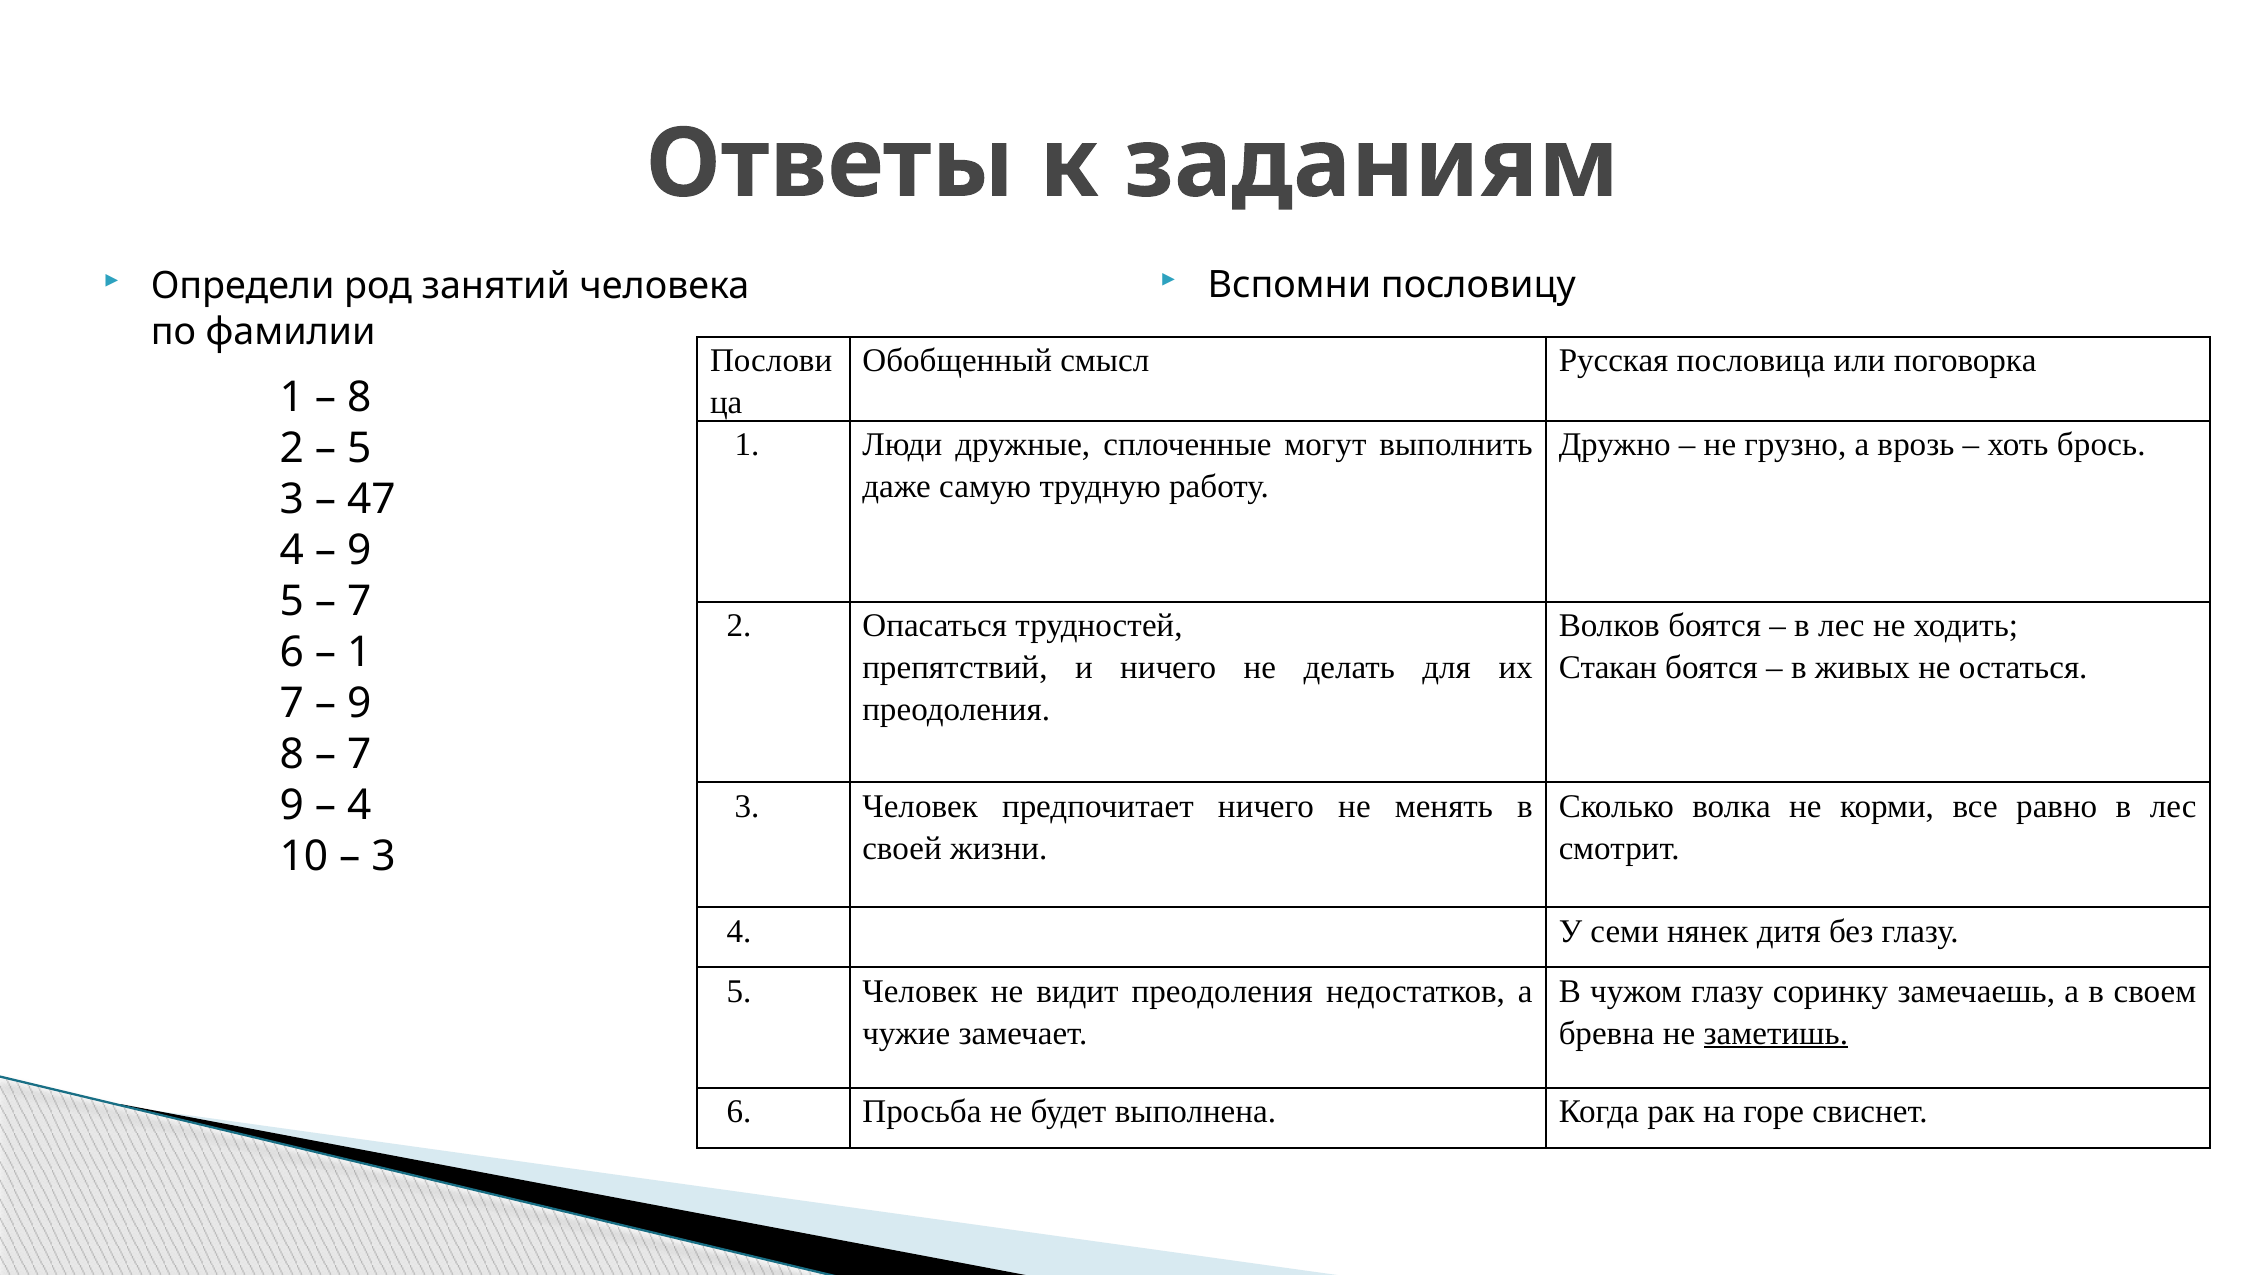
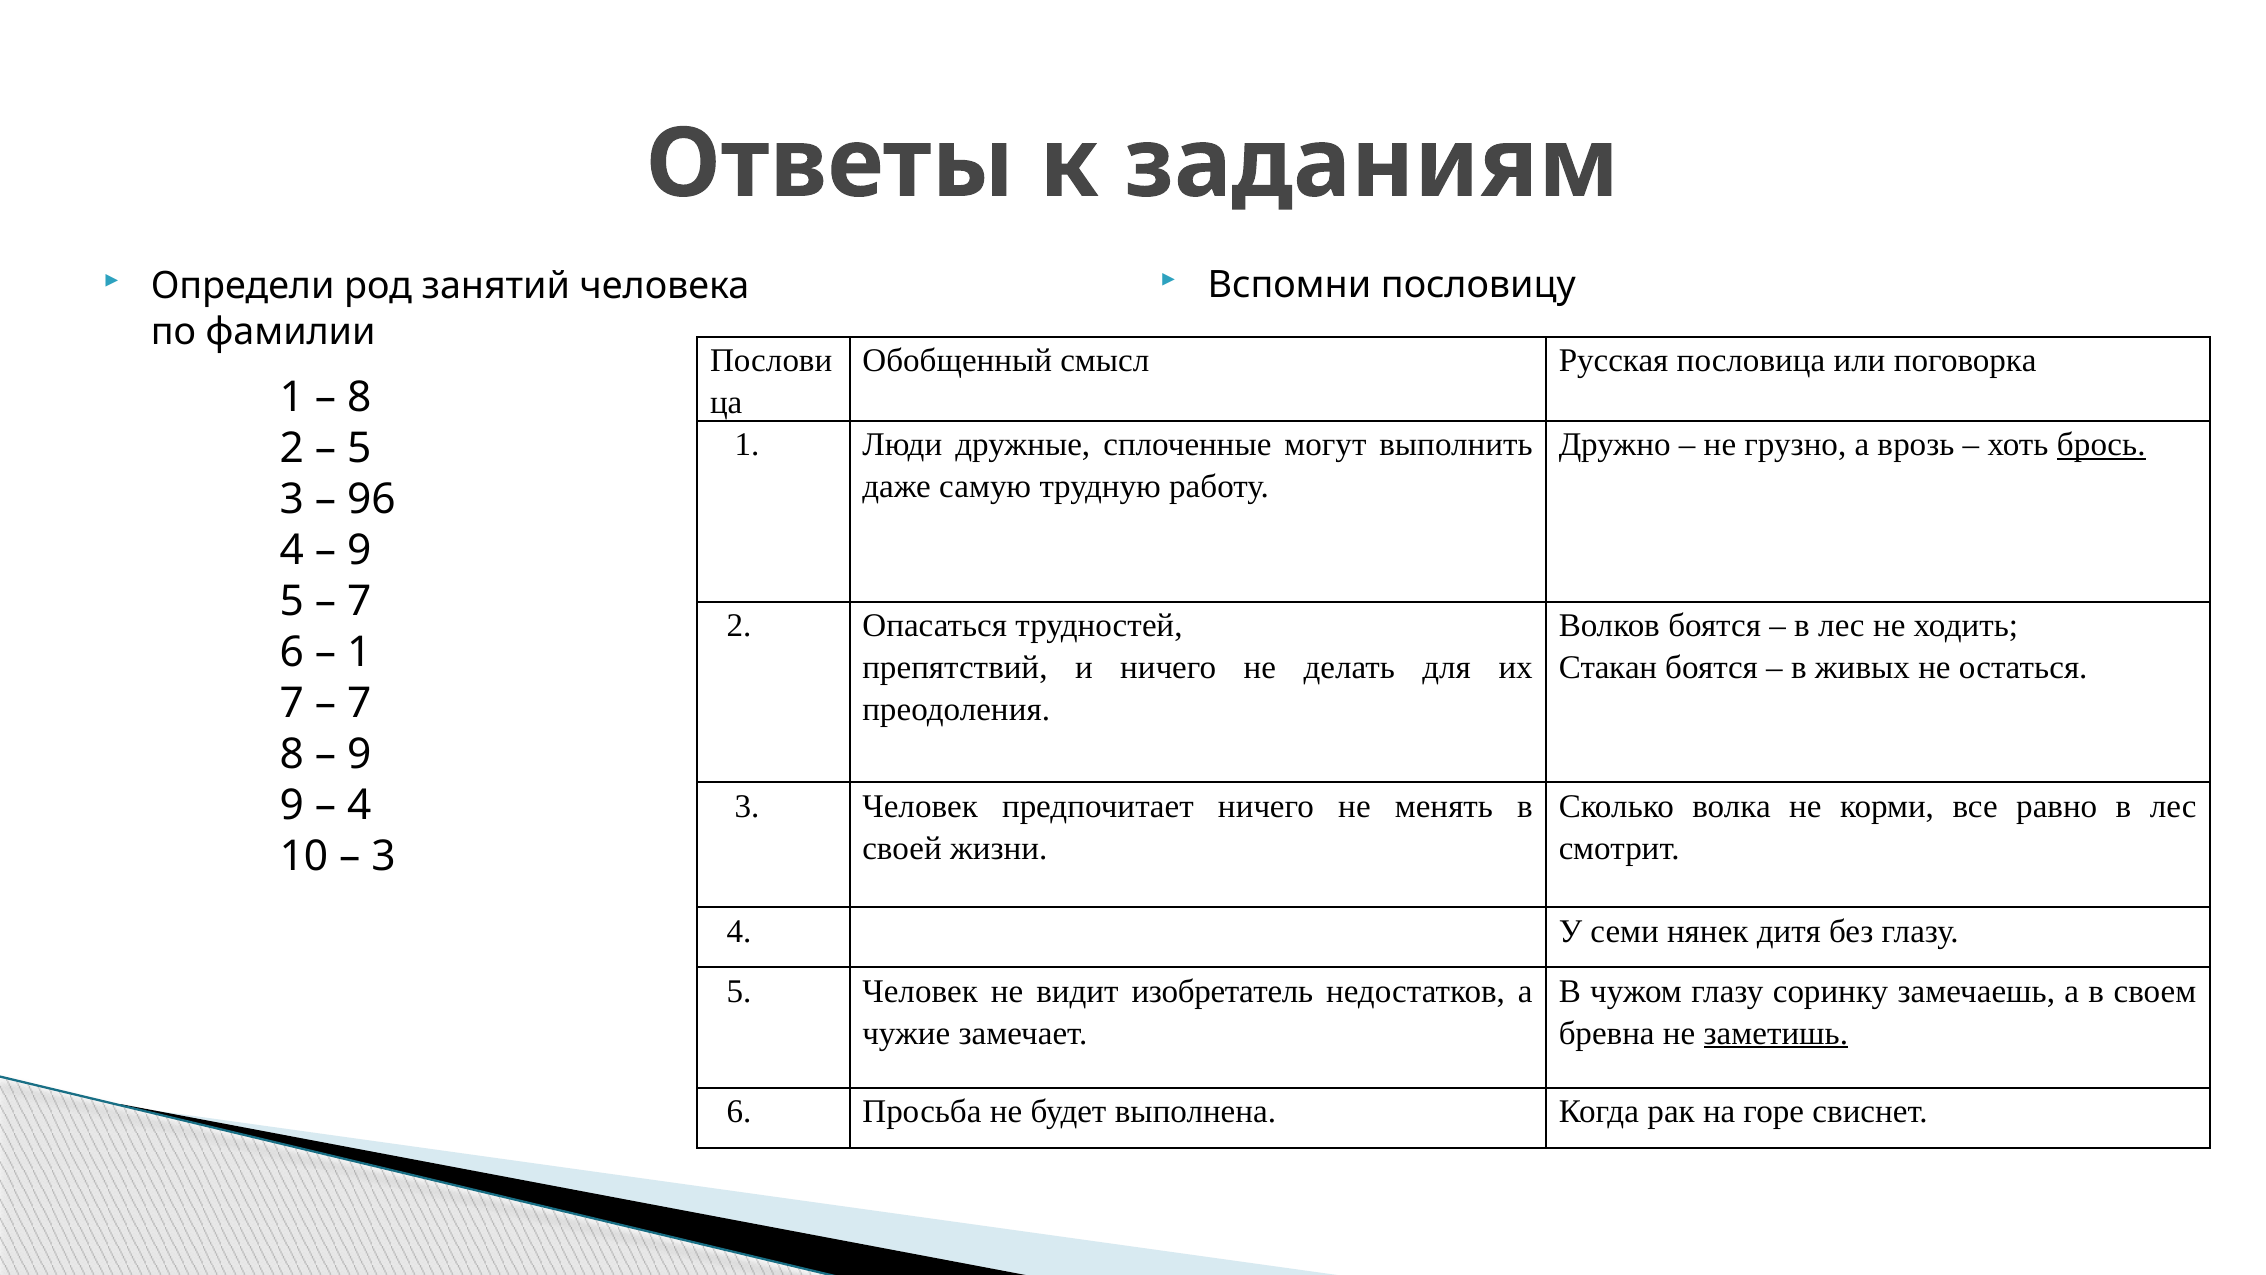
брось underline: none -> present
47: 47 -> 96
9 at (359, 703): 9 -> 7
7 at (359, 754): 7 -> 9
видит преодоления: преодоления -> изобретатель
